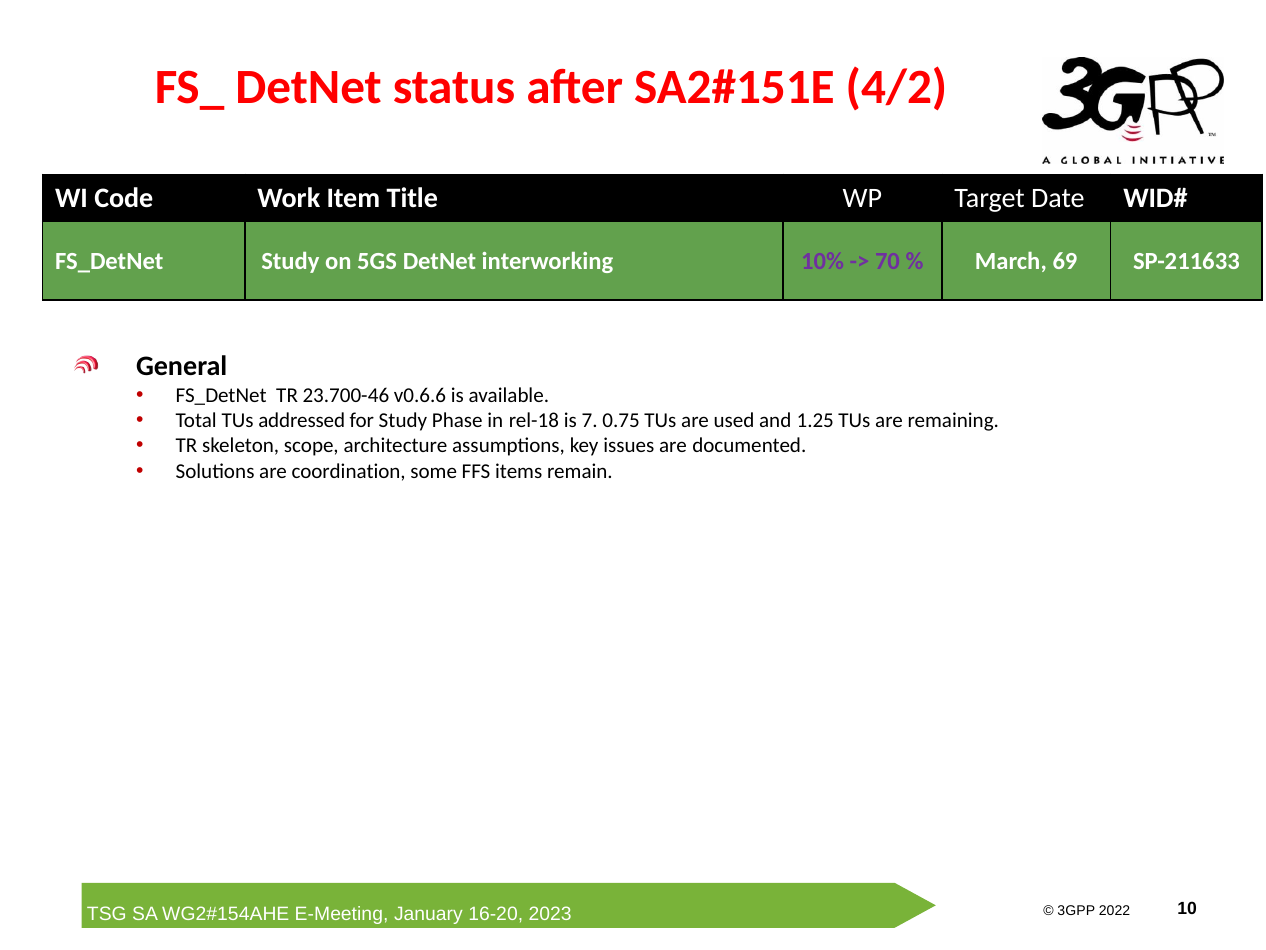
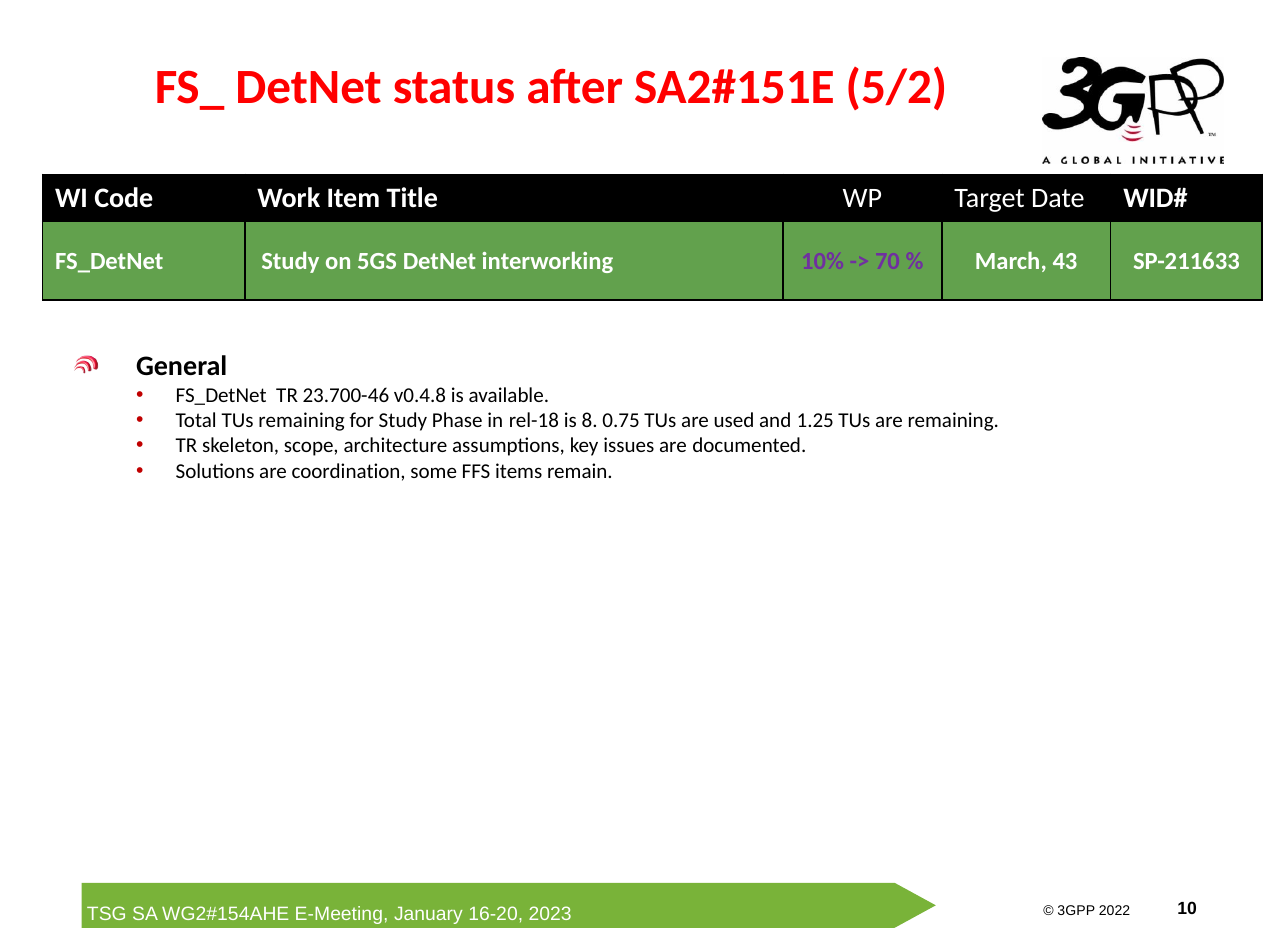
4/2: 4/2 -> 5/2
69: 69 -> 43
v0.6.6: v0.6.6 -> v0.4.8
TUs addressed: addressed -> remaining
7: 7 -> 8
